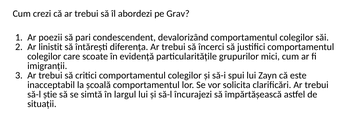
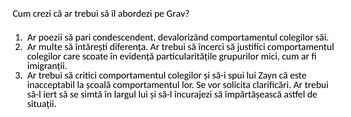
linistit: linistit -> multe
știe: știe -> iert
